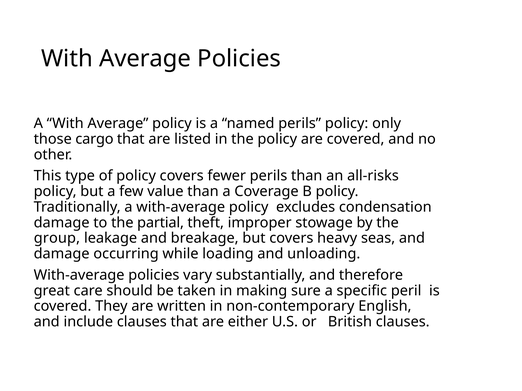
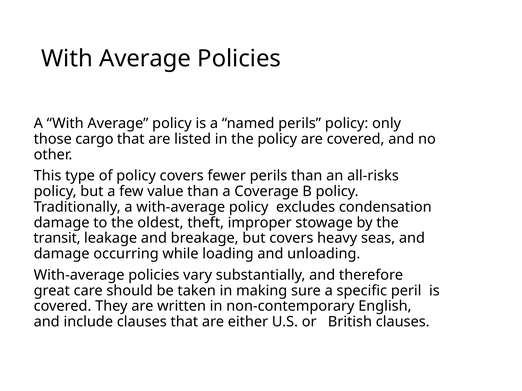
partial: partial -> oldest
group: group -> transit
